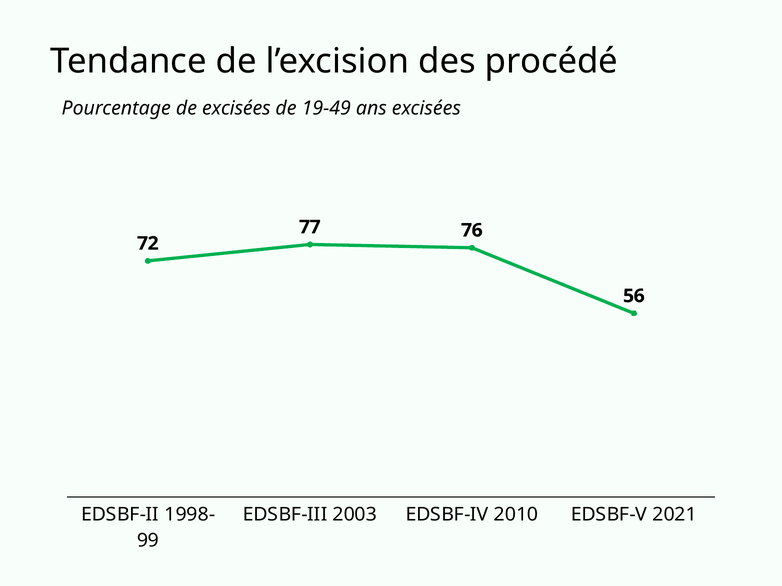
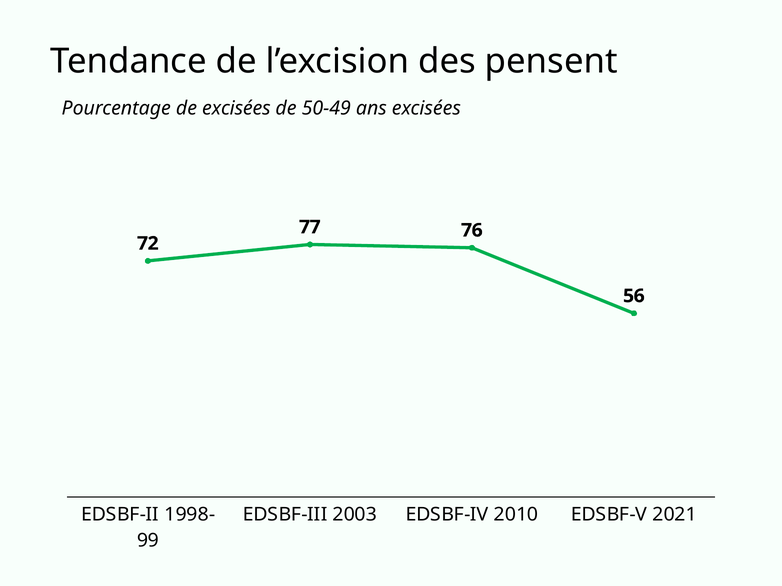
procédé: procédé -> pensent
19-49: 19-49 -> 50-49
